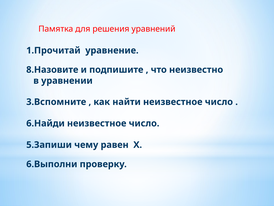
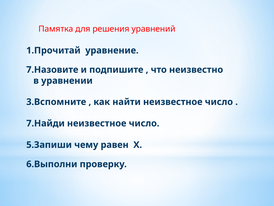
8.Назовите: 8.Назовите -> 7.Назовите
6.Найди: 6.Найди -> 7.Найди
